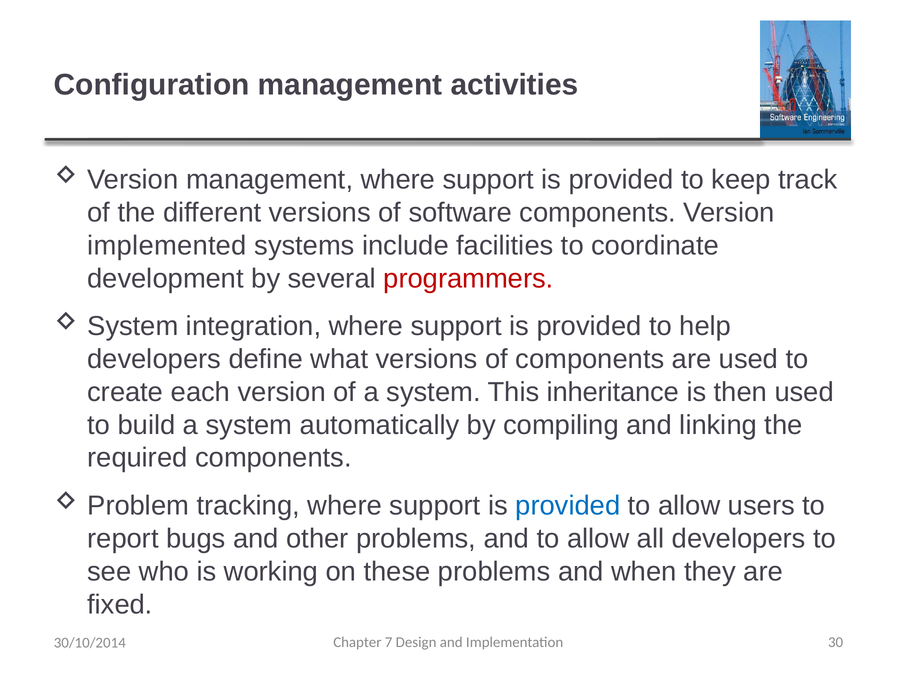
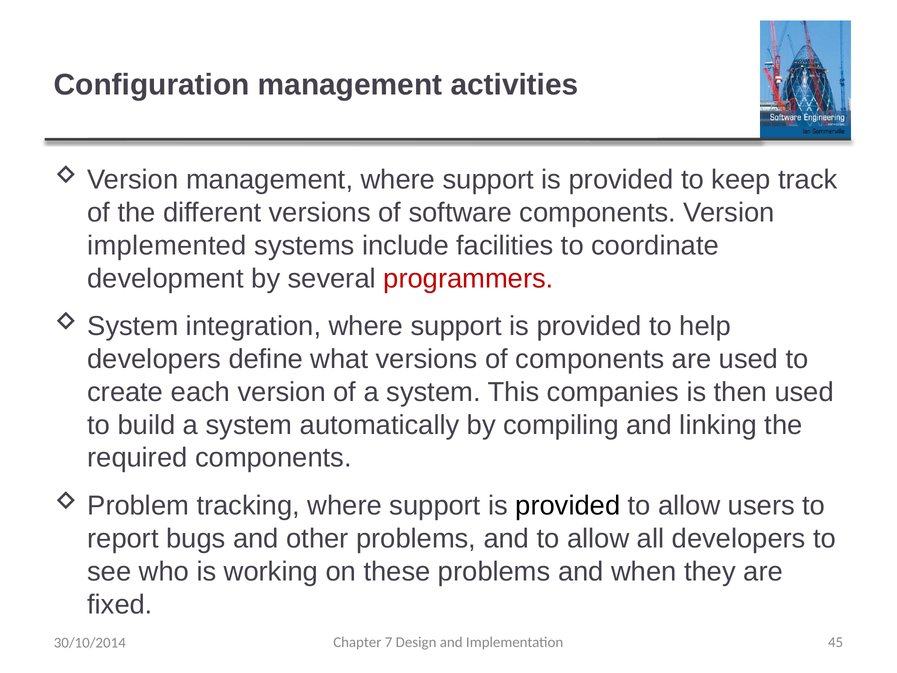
inheritance: inheritance -> companies
provided at (568, 506) colour: blue -> black
30: 30 -> 45
